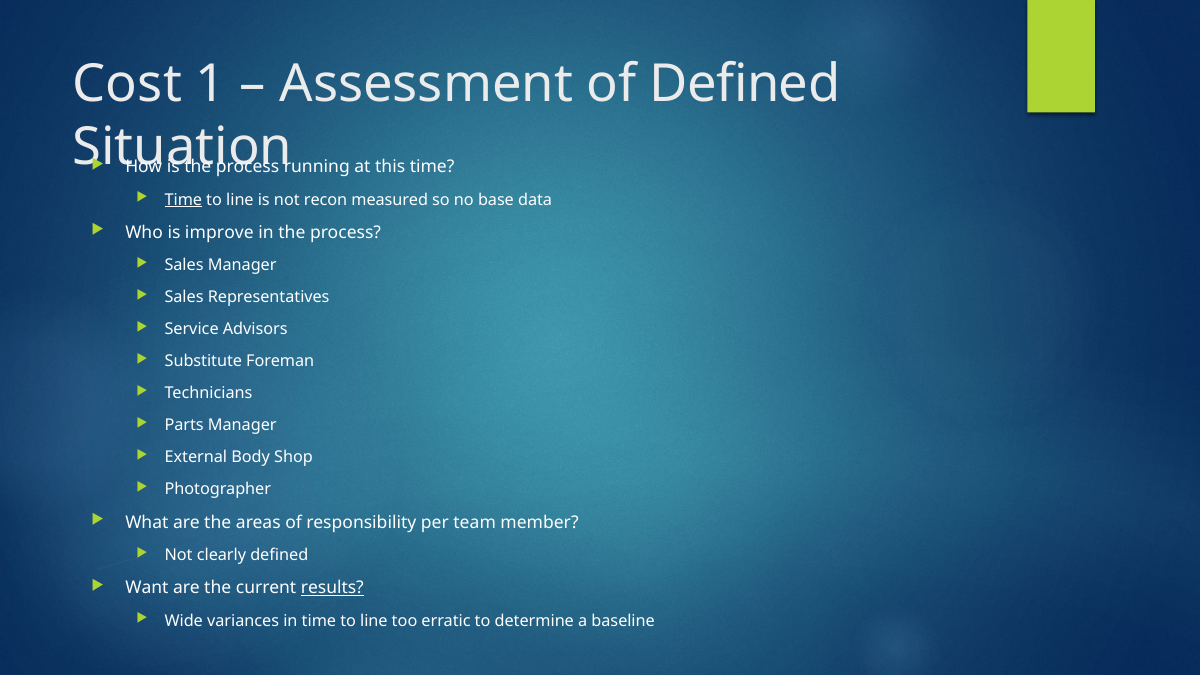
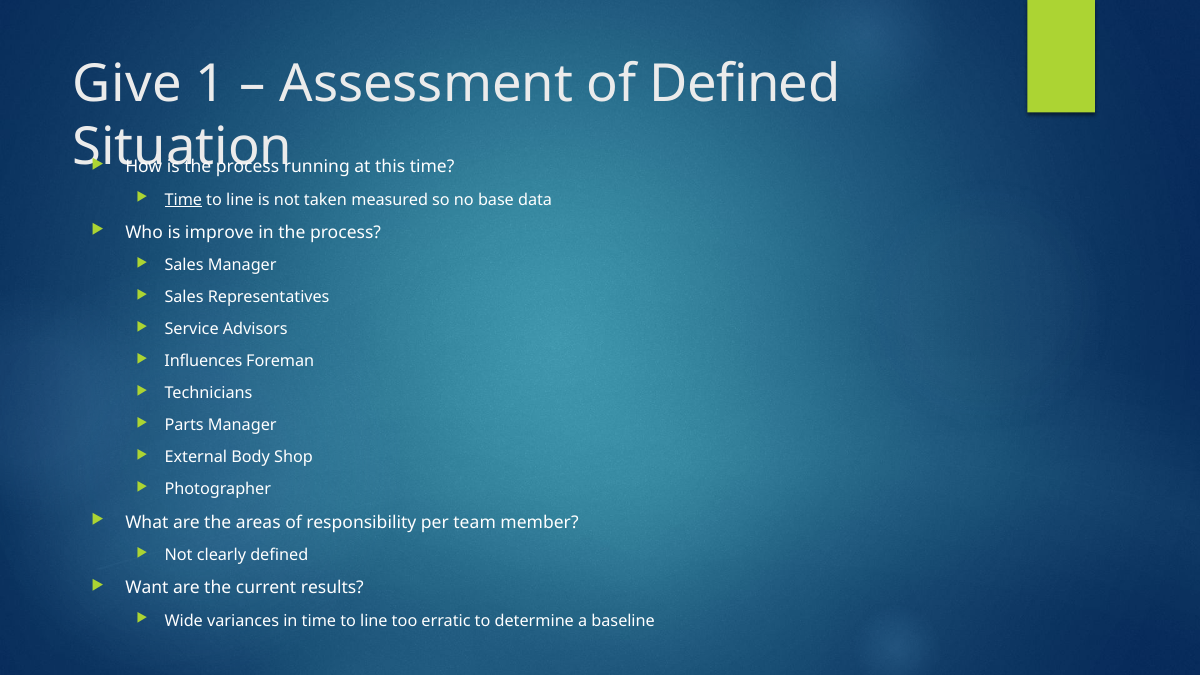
Cost: Cost -> Give
recon: recon -> taken
Substitute: Substitute -> Influences
results underline: present -> none
